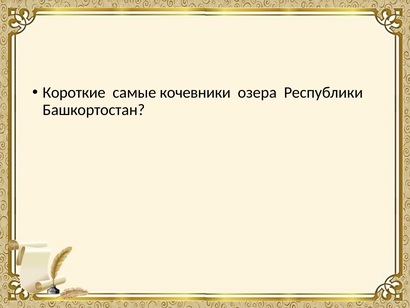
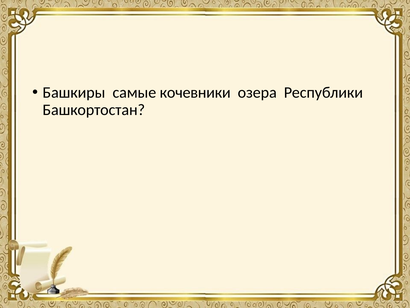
Короткие: Короткие -> Башкиры
